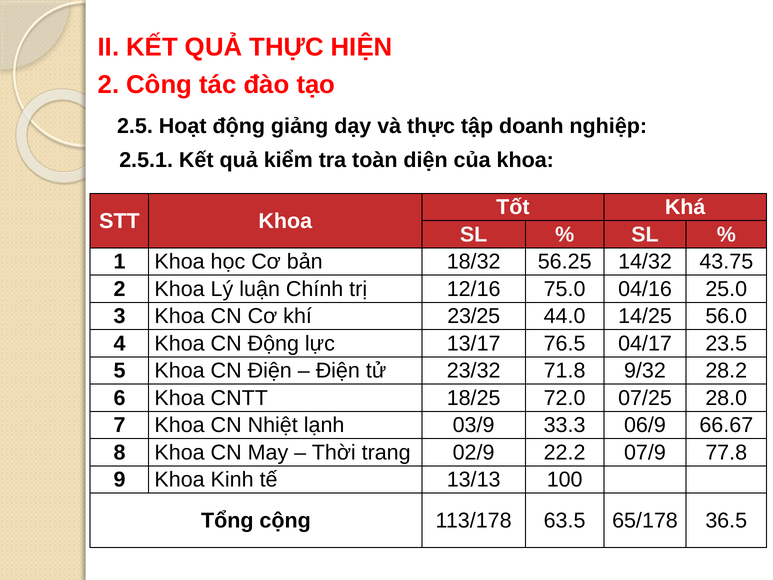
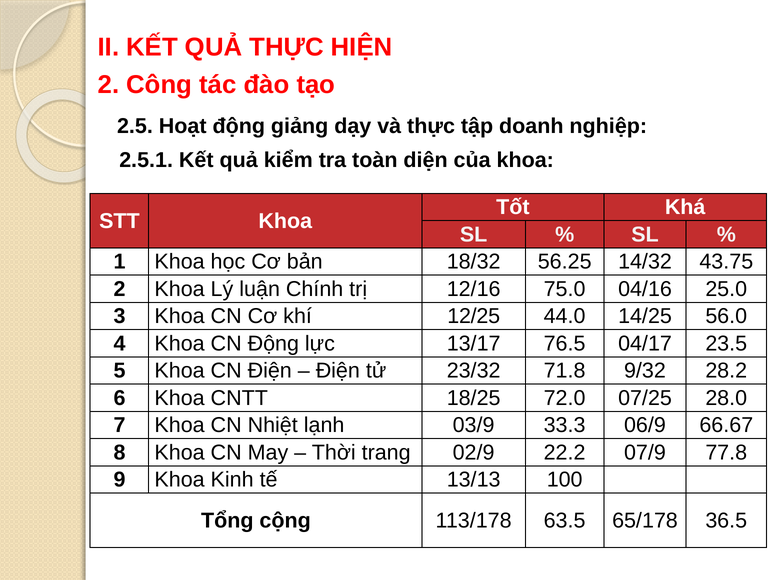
23/25: 23/25 -> 12/25
